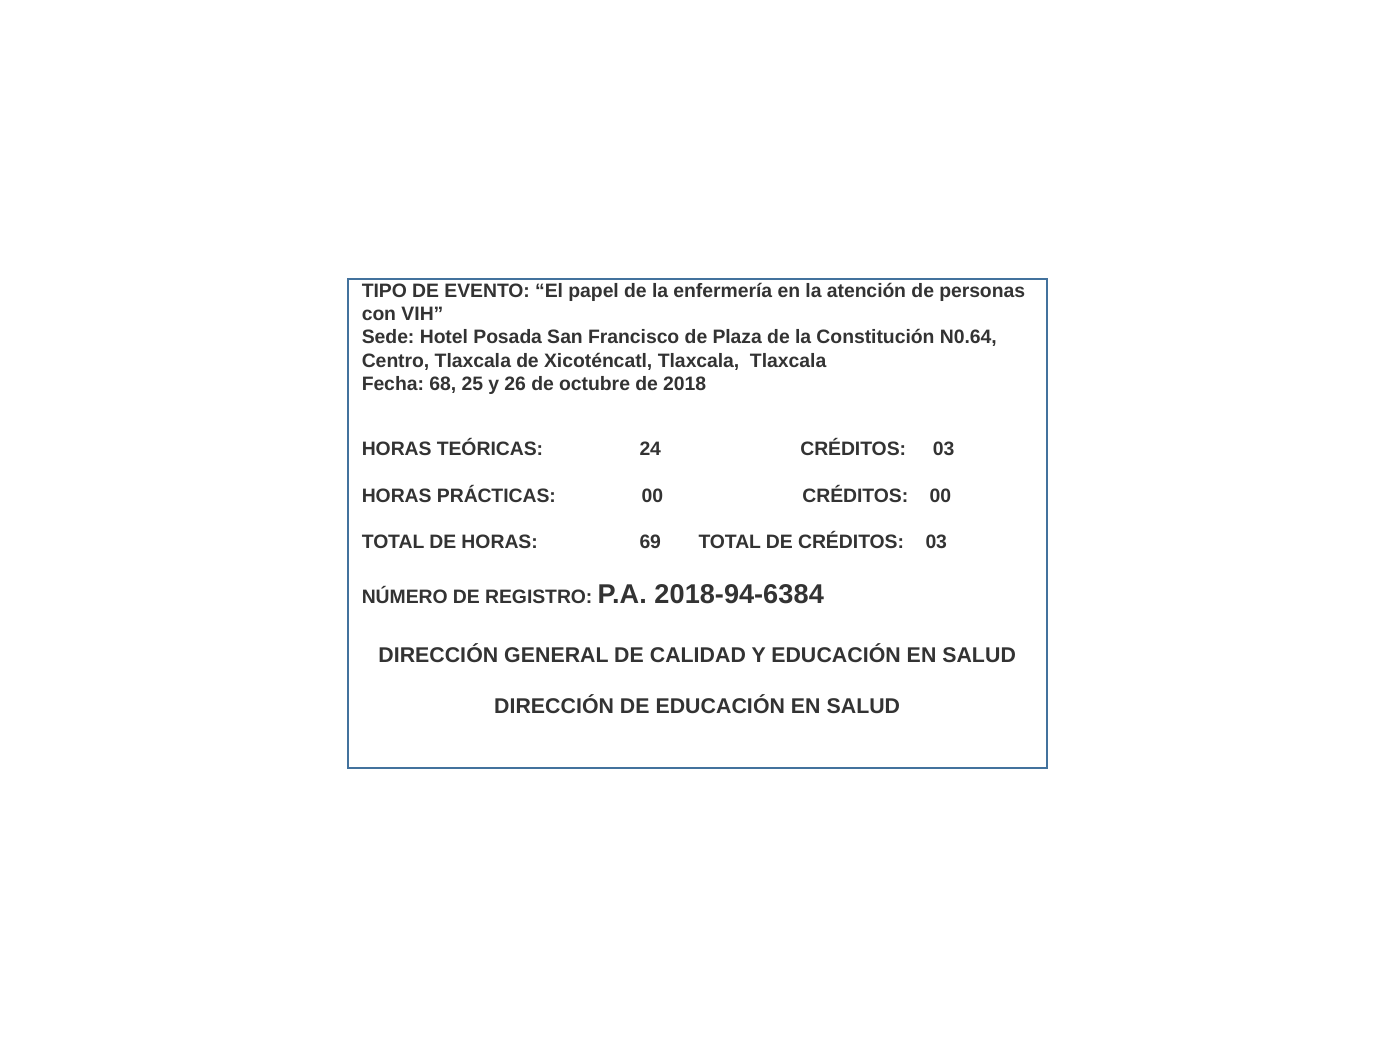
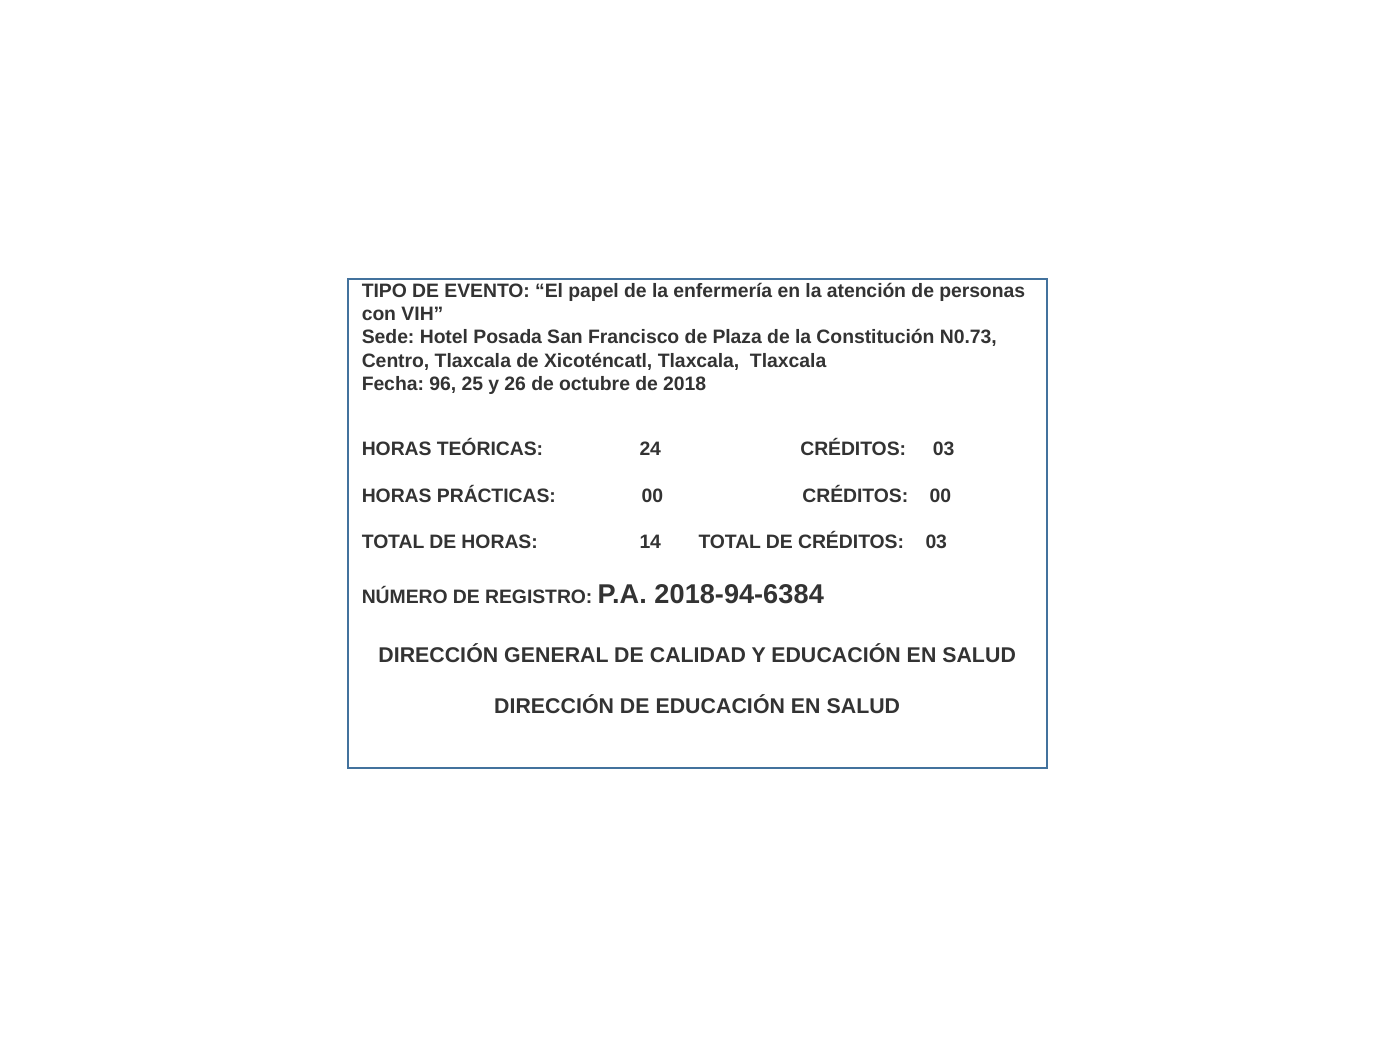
N0.64: N0.64 -> N0.73
68: 68 -> 96
69: 69 -> 14
